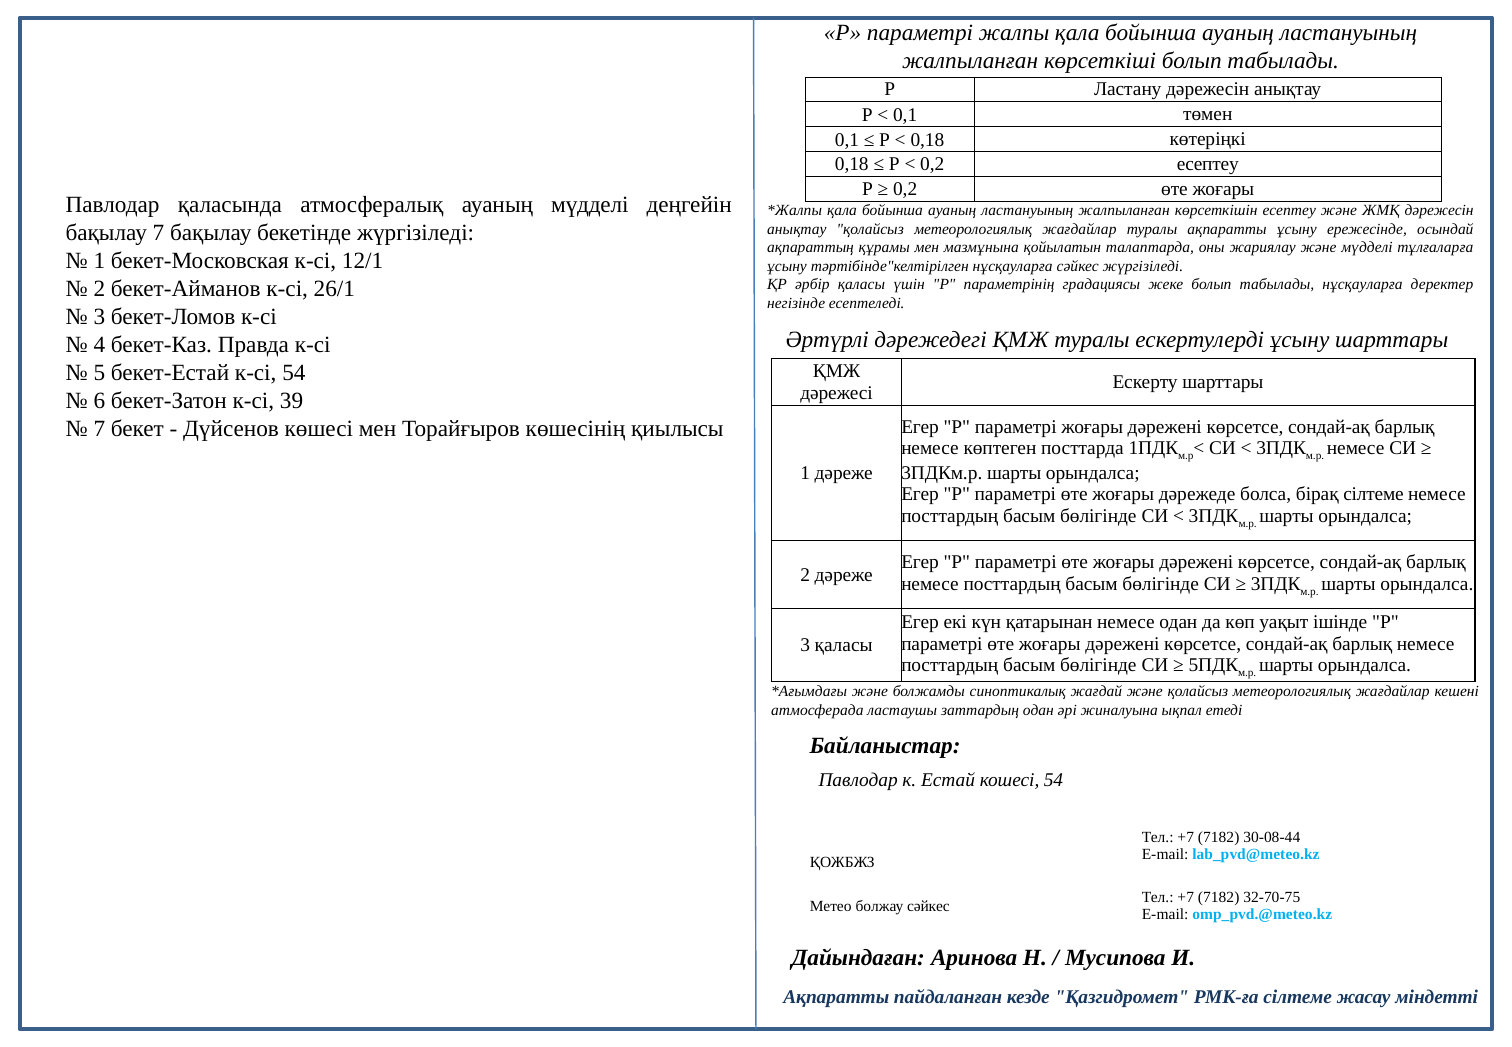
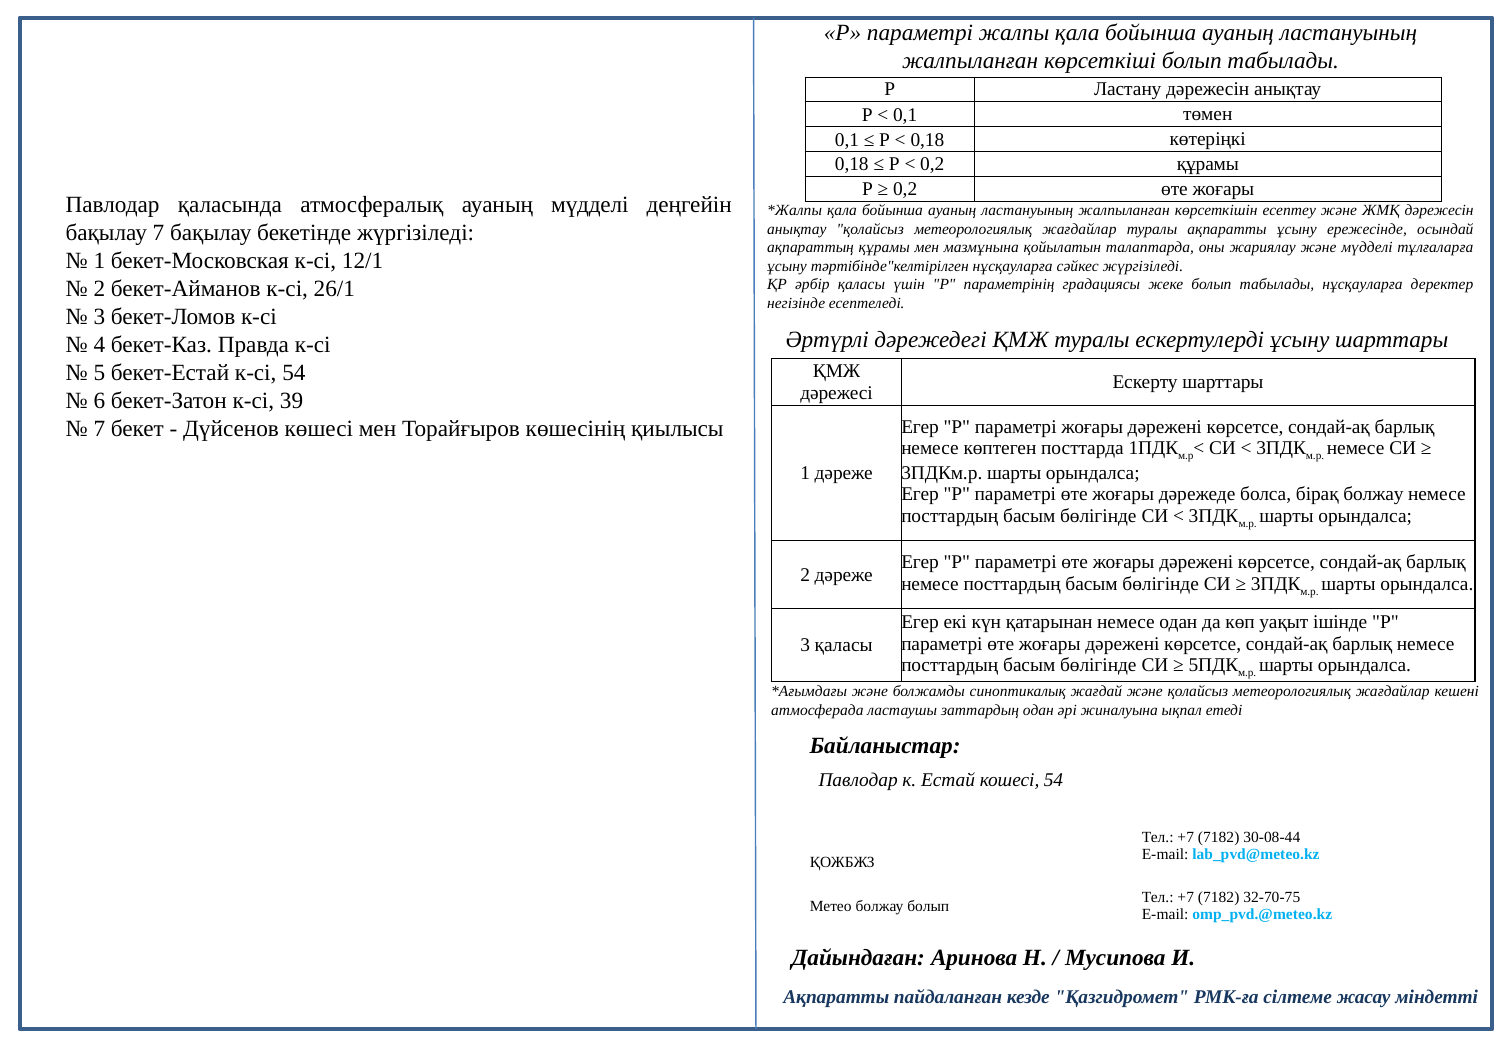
0,2 есептеу: есептеу -> құрамы
бірақ сілтеме: сілтеме -> болжау
болжау сәйкес: сәйкес -> болып
